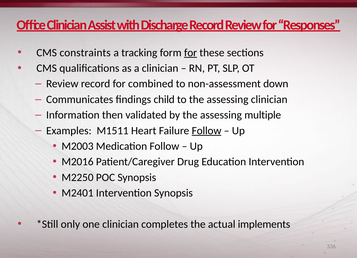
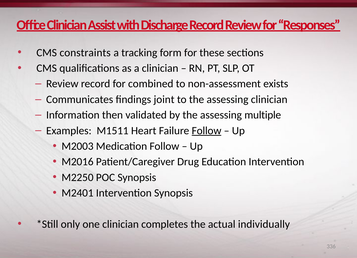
for at (191, 52) underline: present -> none
down: down -> exists
child: child -> joint
implements: implements -> individually
